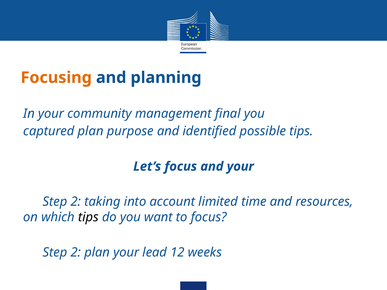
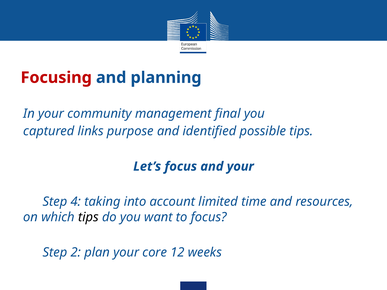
Focusing colour: orange -> red
captured plan: plan -> links
2 at (76, 202): 2 -> 4
lead: lead -> core
